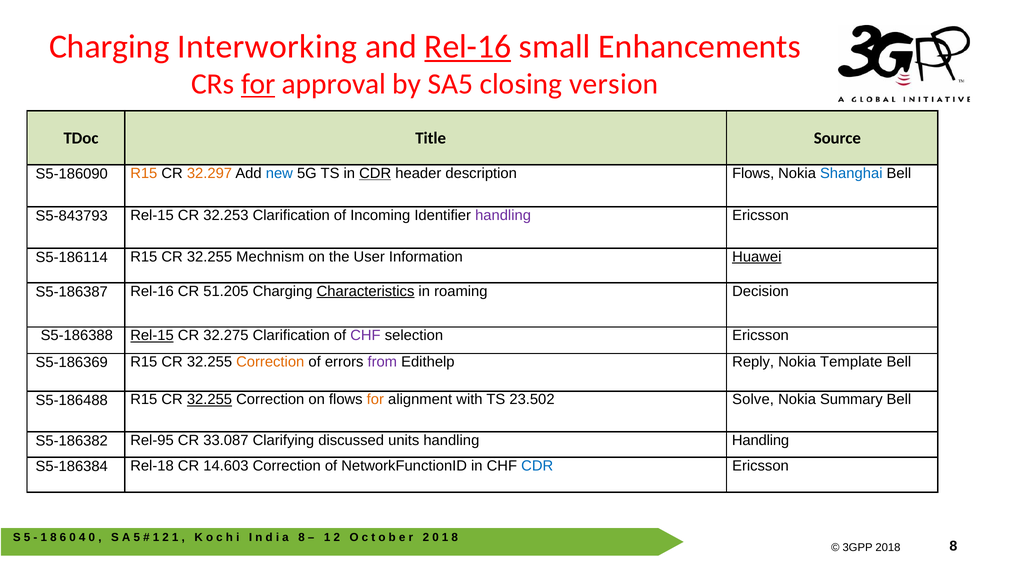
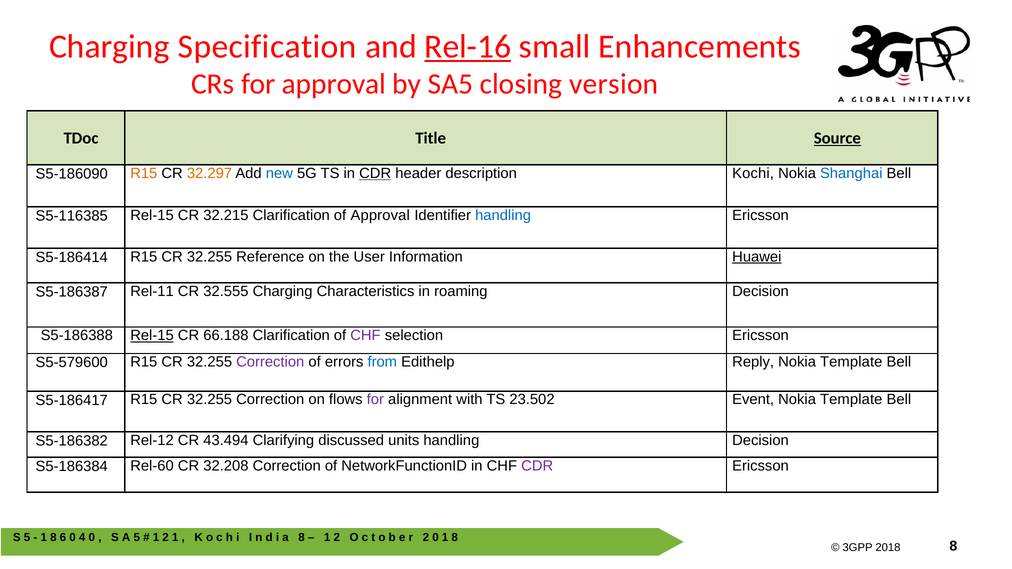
Interworking: Interworking -> Specification
for at (258, 84) underline: present -> none
Source underline: none -> present
description Flows: Flows -> Kochi
S5-843793: S5-843793 -> S5-116385
32.253: 32.253 -> 32.215
of Incoming: Incoming -> Approval
handling at (503, 215) colour: purple -> blue
S5-186114: S5-186114 -> S5-186414
Mechnism: Mechnism -> Reference
S5-186387 Rel-16: Rel-16 -> Rel-11
51.205: 51.205 -> 32.555
Characteristics underline: present -> none
32.275: 32.275 -> 66.188
S5-186369: S5-186369 -> S5-579600
Correction at (270, 362) colour: orange -> purple
from colour: purple -> blue
S5-186488: S5-186488 -> S5-186417
32.255 at (209, 400) underline: present -> none
for at (375, 400) colour: orange -> purple
Solve: Solve -> Event
Summary at (851, 400): Summary -> Template
Rel-95: Rel-95 -> Rel-12
33.087: 33.087 -> 43.494
handling Handling: Handling -> Decision
Rel-18: Rel-18 -> Rel-60
14.603: 14.603 -> 32.208
CDR at (537, 466) colour: blue -> purple
